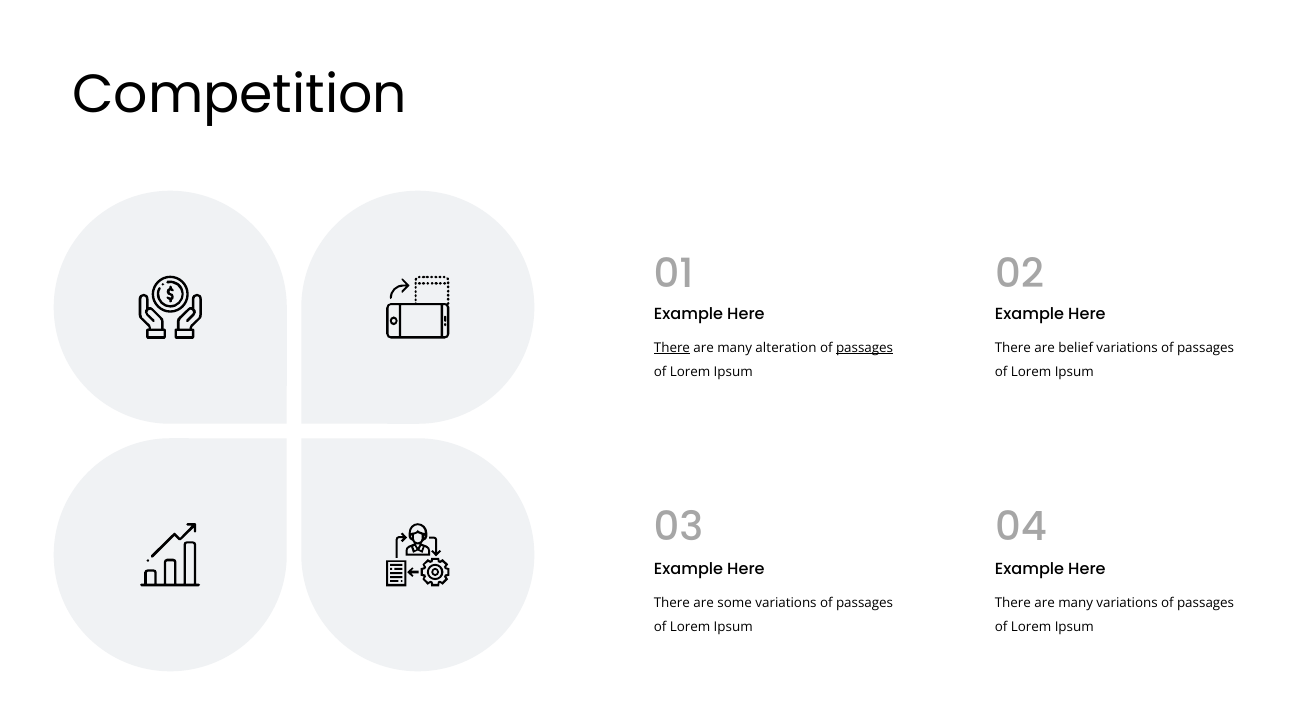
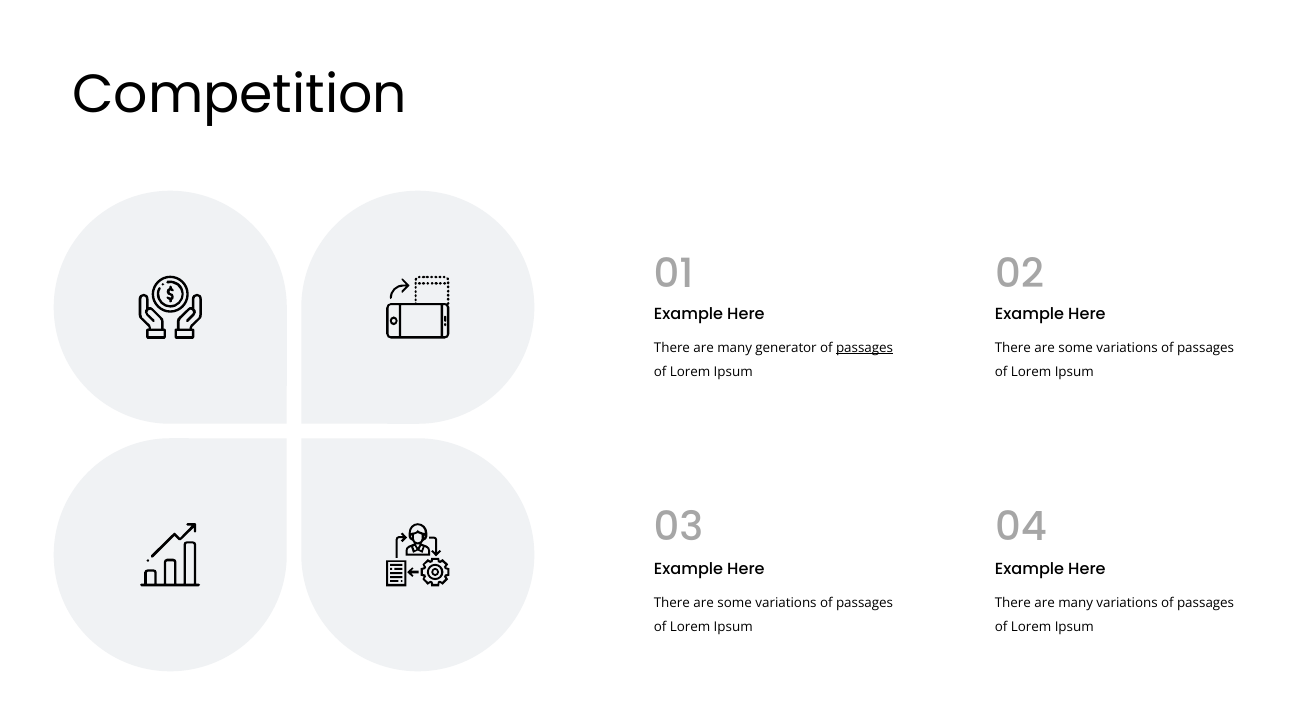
There at (672, 348) underline: present -> none
alteration: alteration -> generator
belief at (1076, 348): belief -> some
